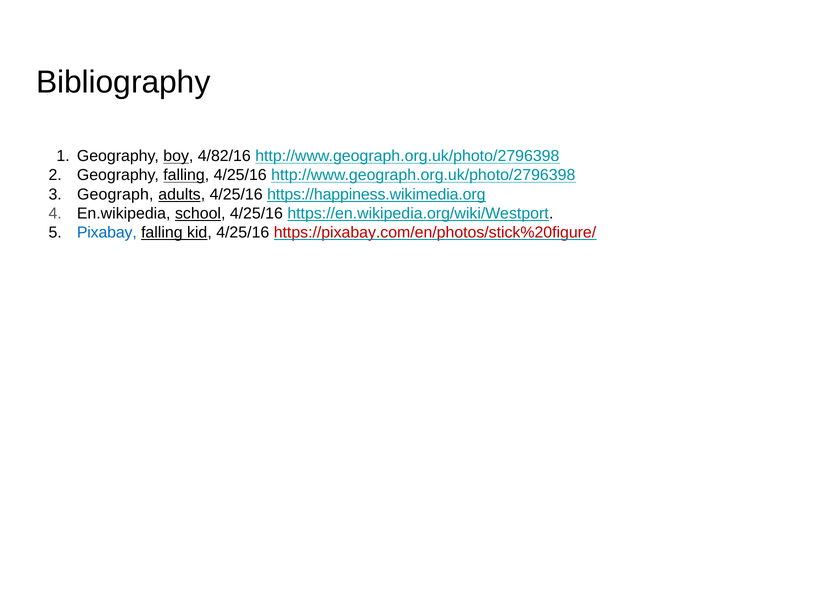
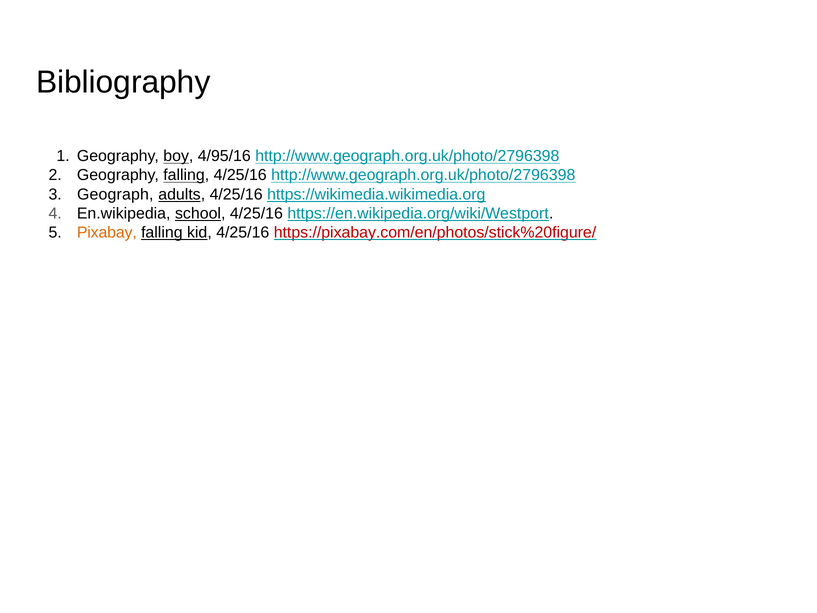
4/82/16: 4/82/16 -> 4/95/16
https://happiness.wikimedia.org: https://happiness.wikimedia.org -> https://wikimedia.wikimedia.org
Pixabay colour: blue -> orange
